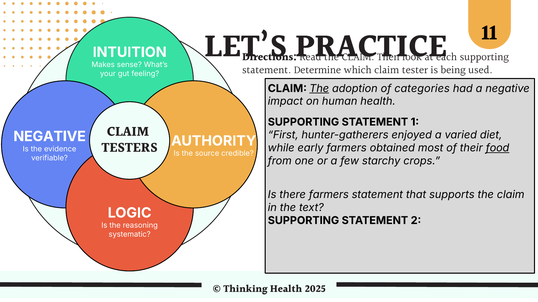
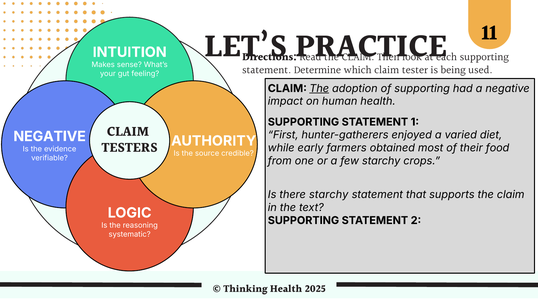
of categories: categories -> supporting
food underline: present -> none
there farmers: farmers -> starchy
